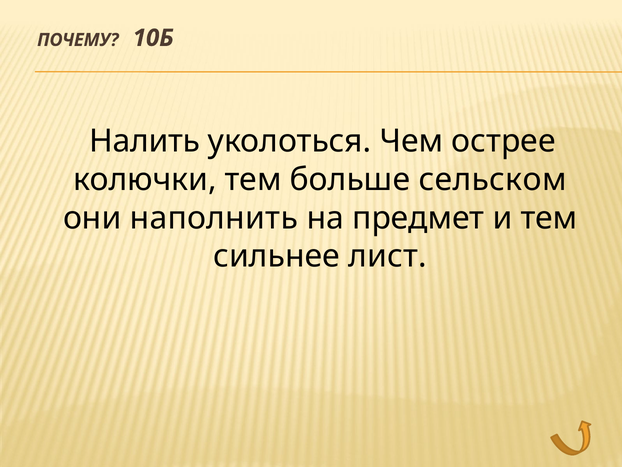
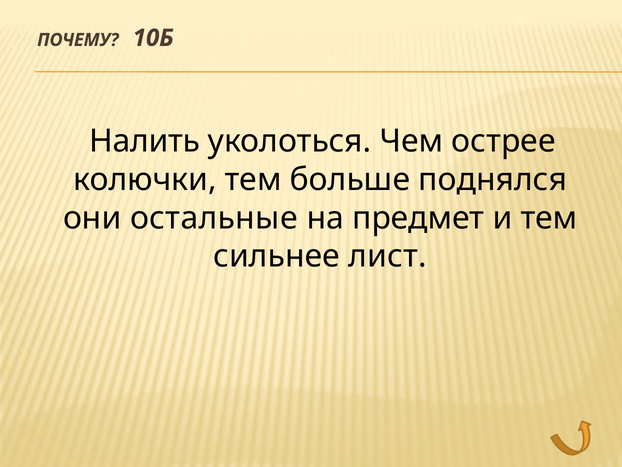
сельском: сельском -> поднялся
наполнить: наполнить -> остальные
